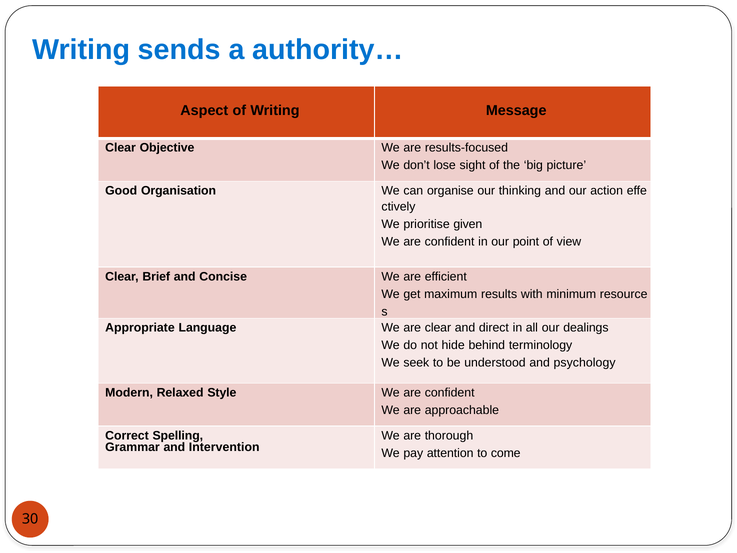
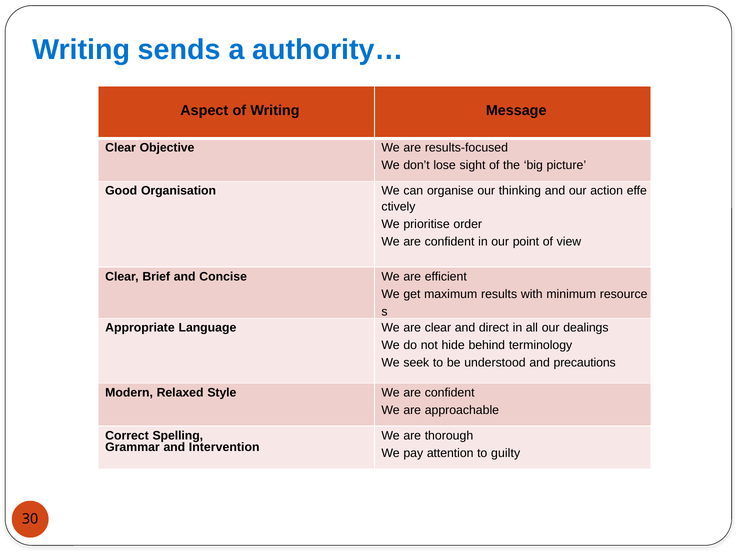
given: given -> order
psychology: psychology -> precautions
come: come -> guilty
